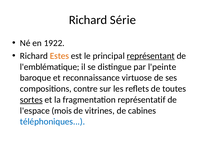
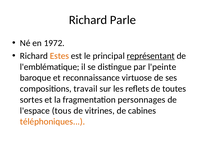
Série: Série -> Parle
1922: 1922 -> 1972
contre: contre -> travail
sortes underline: present -> none
représentatif: représentatif -> personnages
mois: mois -> tous
téléphoniques colour: blue -> orange
